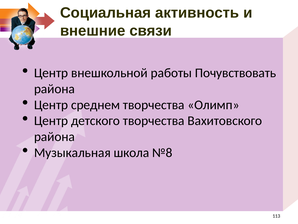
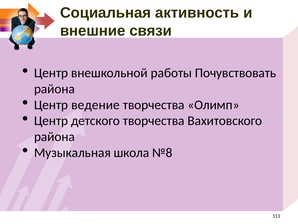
среднем: среднем -> ведение
